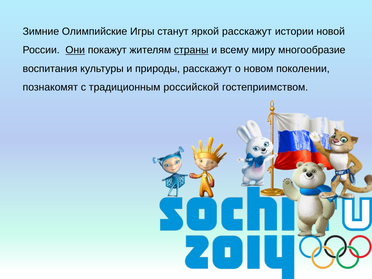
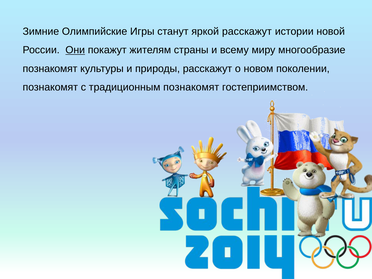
страны underline: present -> none
воспитания at (50, 69): воспитания -> познакомят
традиционным российской: российской -> познакомят
